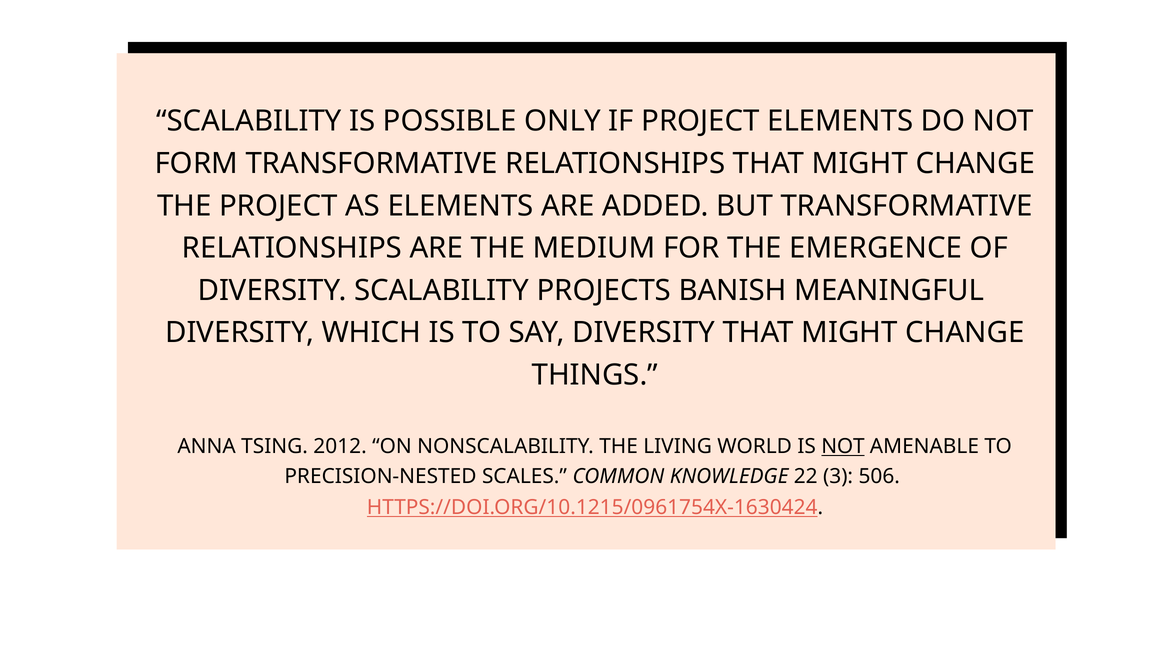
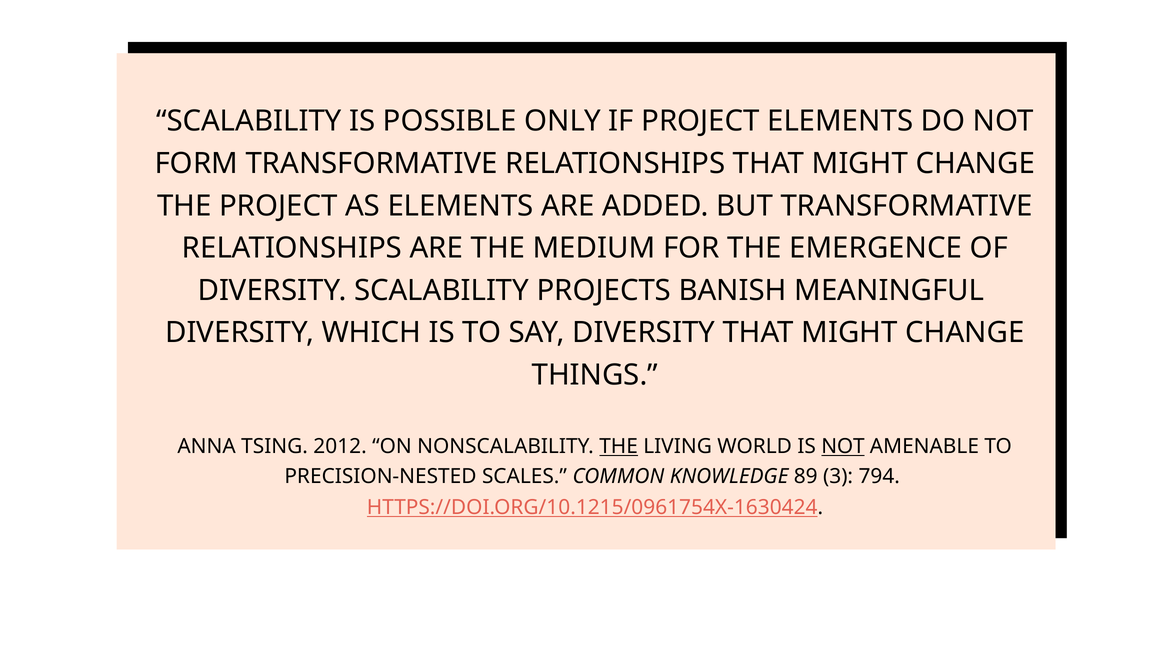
THE at (619, 447) underline: none -> present
22: 22 -> 89
506: 506 -> 794
